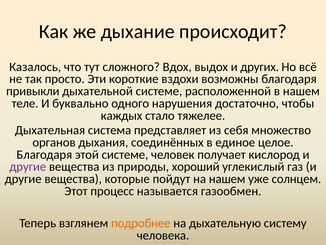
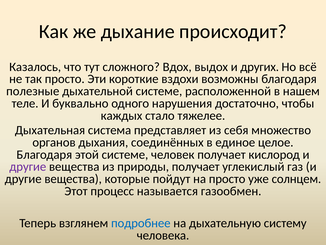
привыкли: привыкли -> полезные
природы хороший: хороший -> получает
на нашем: нашем -> просто
подробнее colour: orange -> blue
